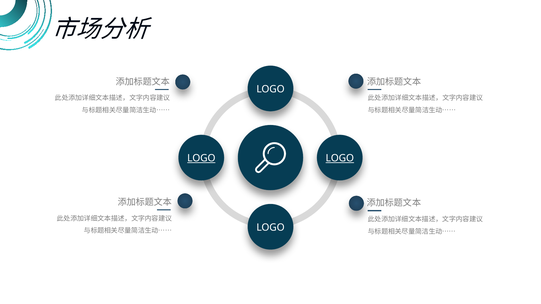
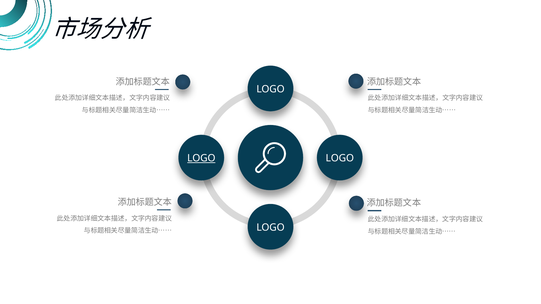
LOGO at (340, 158) underline: present -> none
